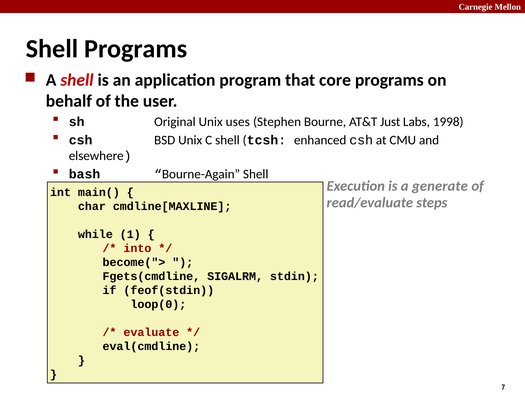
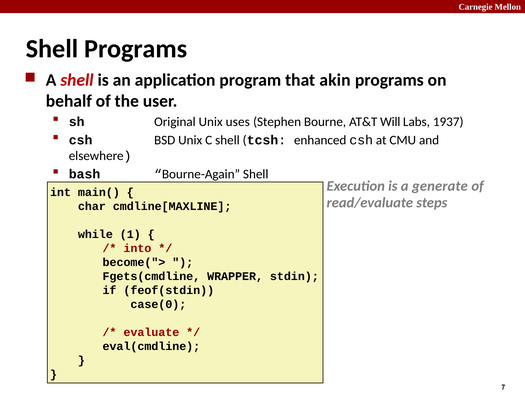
core: core -> akin
Just: Just -> Will
1998: 1998 -> 1937
SIGALRM: SIGALRM -> WRAPPER
loop(0: loop(0 -> case(0
